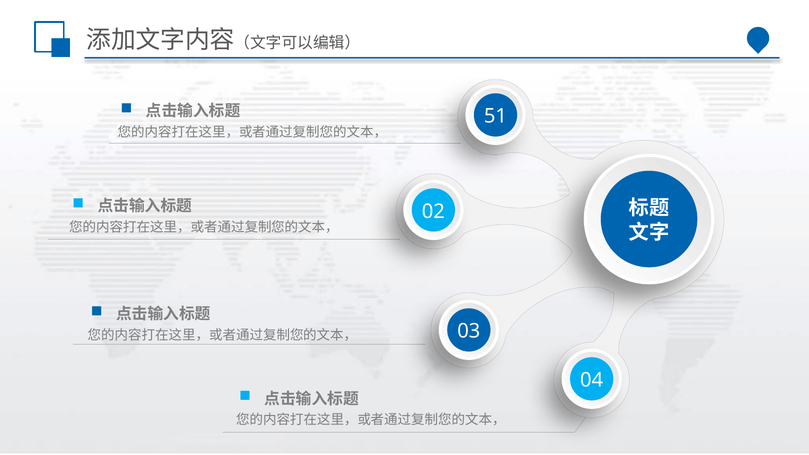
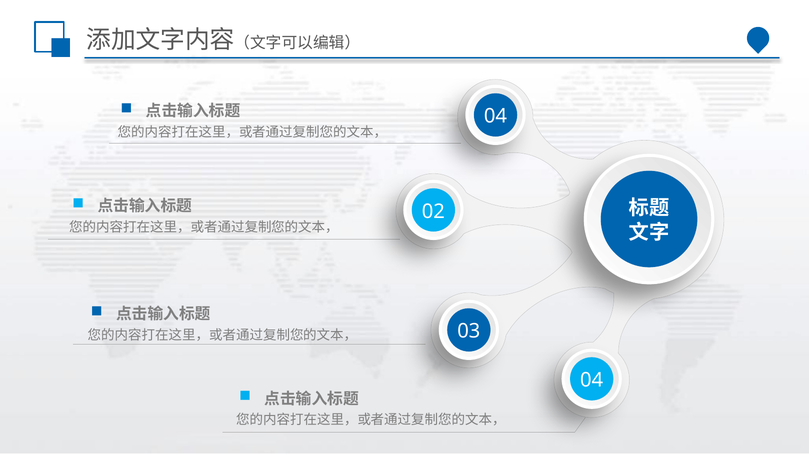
51 at (496, 116): 51 -> 04
